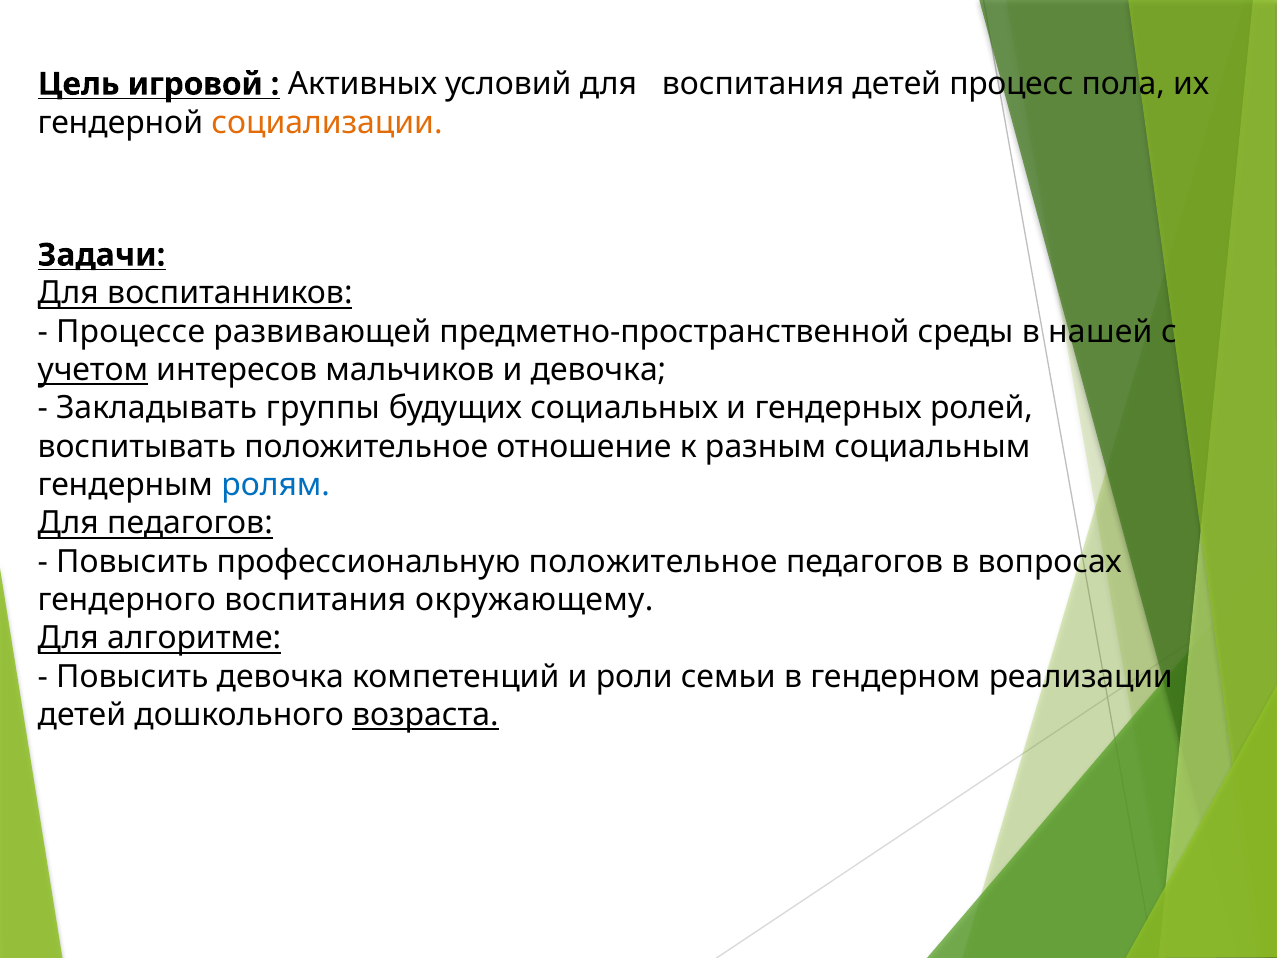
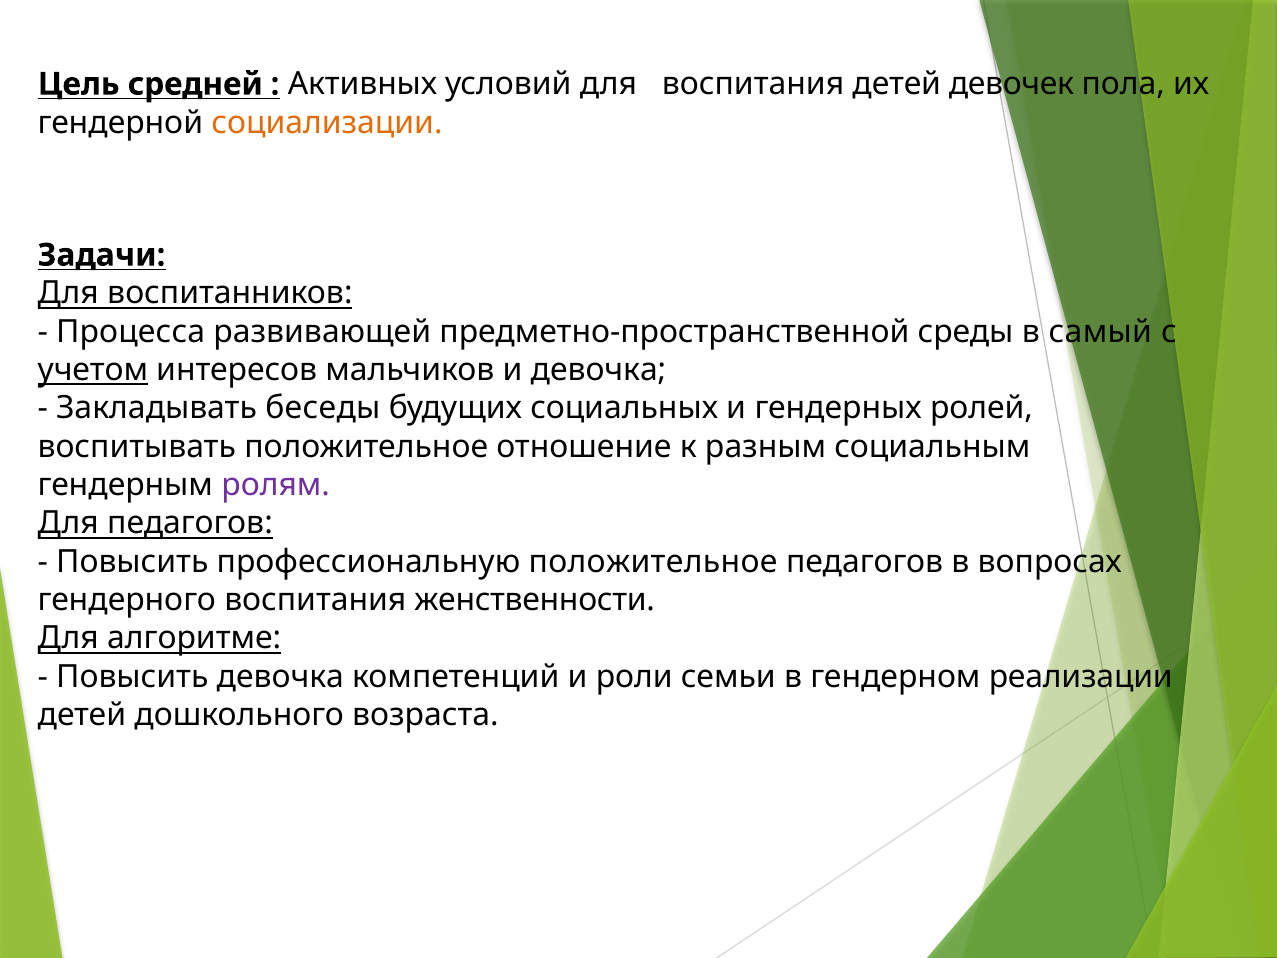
игровой: игровой -> средней
процесс: процесс -> девочек
Процессе: Процессе -> Процесса
нашей: нашей -> самый
группы: группы -> беседы
ролям colour: blue -> purple
окружающему: окружающему -> женственности
возраста underline: present -> none
